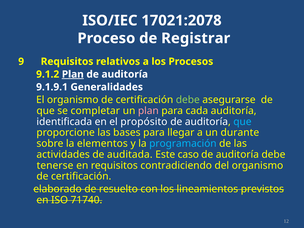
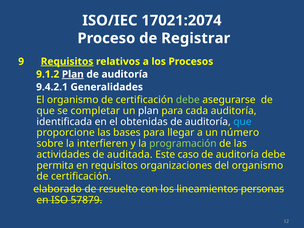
17021:2078: 17021:2078 -> 17021:2074
Requisitos at (67, 62) underline: none -> present
9.1.9.1: 9.1.9.1 -> 9.4.2.1
plan at (148, 111) colour: pink -> white
propósito: propósito -> obtenidas
durante: durante -> número
elementos: elementos -> interfieren
programación colour: light blue -> light green
tenerse: tenerse -> permita
contradiciendo: contradiciendo -> organizaciones
previstos: previstos -> personas
71740: 71740 -> 57879
